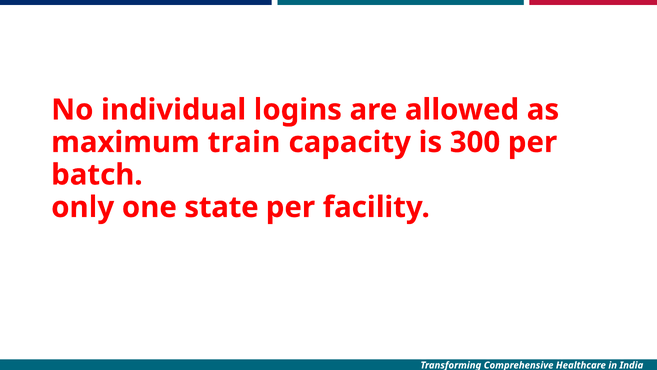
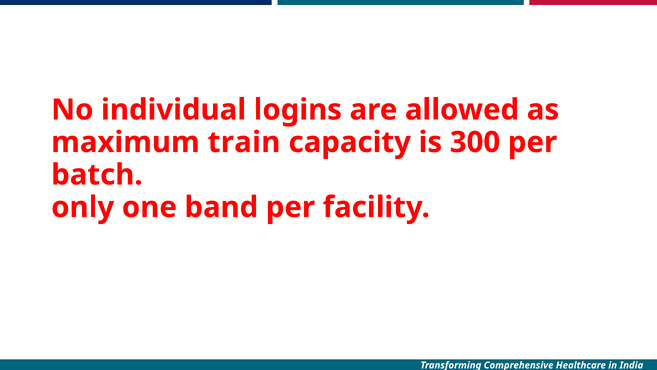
state: state -> band
